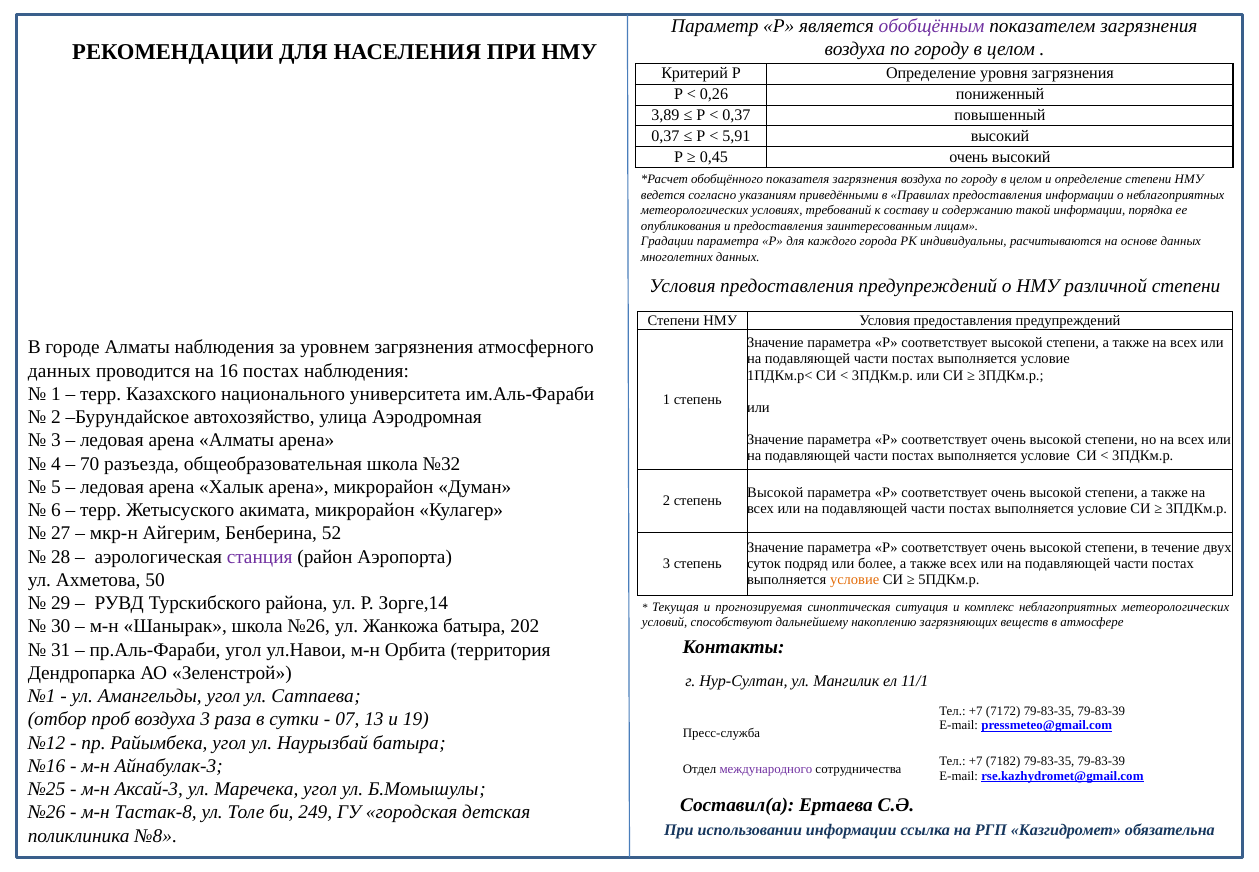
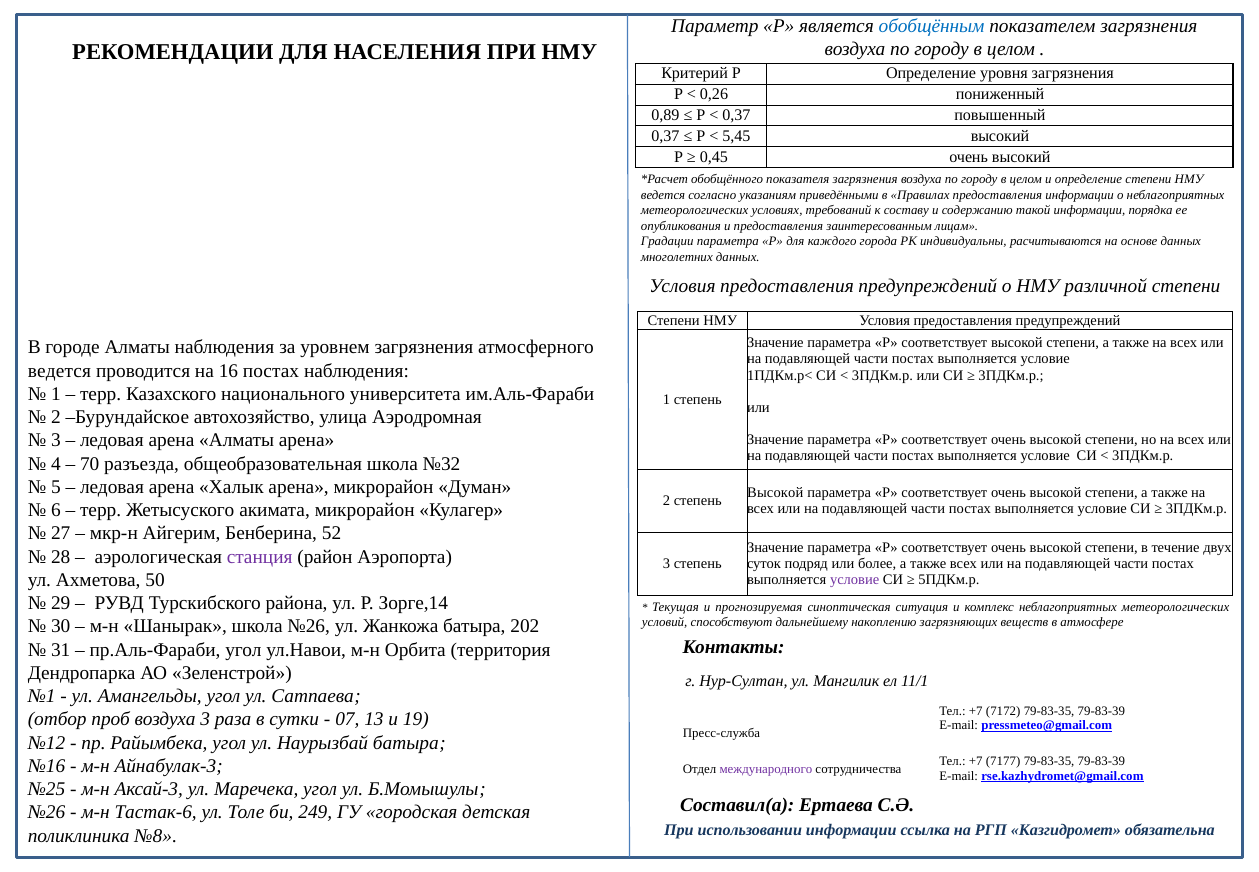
обобщённым colour: purple -> blue
3,89: 3,89 -> 0,89
5,91: 5,91 -> 5,45
данных at (59, 371): данных -> ведется
условие at (855, 580) colour: orange -> purple
7182: 7182 -> 7177
Тастак-8: Тастак-8 -> Тастак-6
